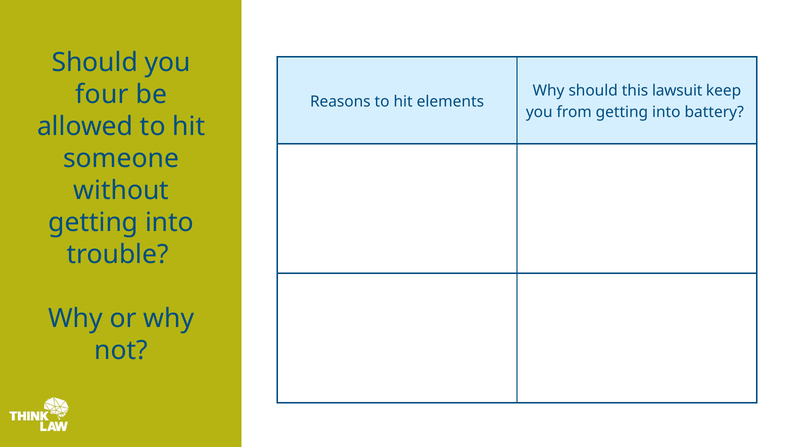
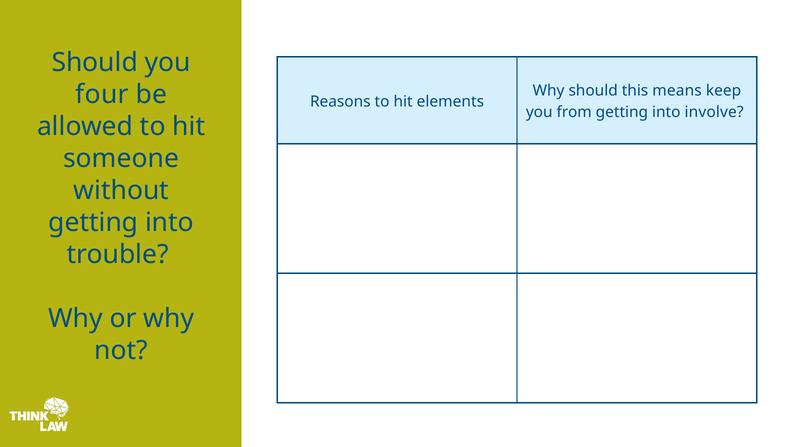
lawsuit: lawsuit -> means
battery: battery -> involve
